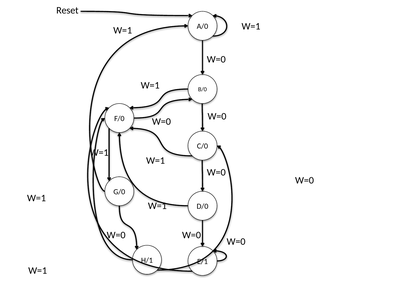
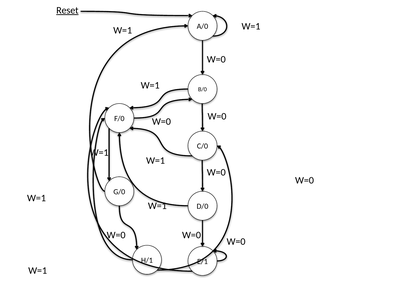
Reset underline: none -> present
